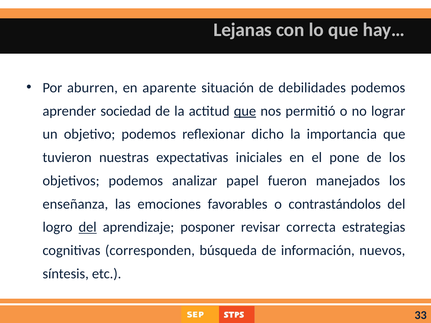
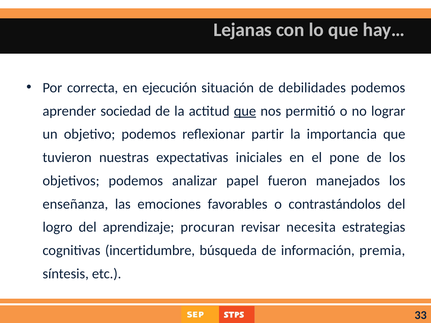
aburren: aburren -> correcta
aparente: aparente -> ejecución
dicho: dicho -> partir
del at (88, 227) underline: present -> none
posponer: posponer -> procuran
correcta: correcta -> necesita
corresponden: corresponden -> incertidumbre
nuevos: nuevos -> premia
